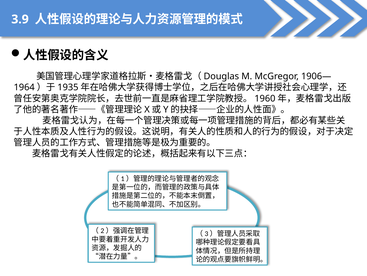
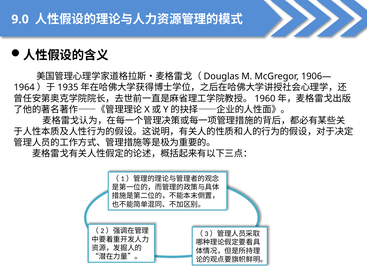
3.9: 3.9 -> 9.0
